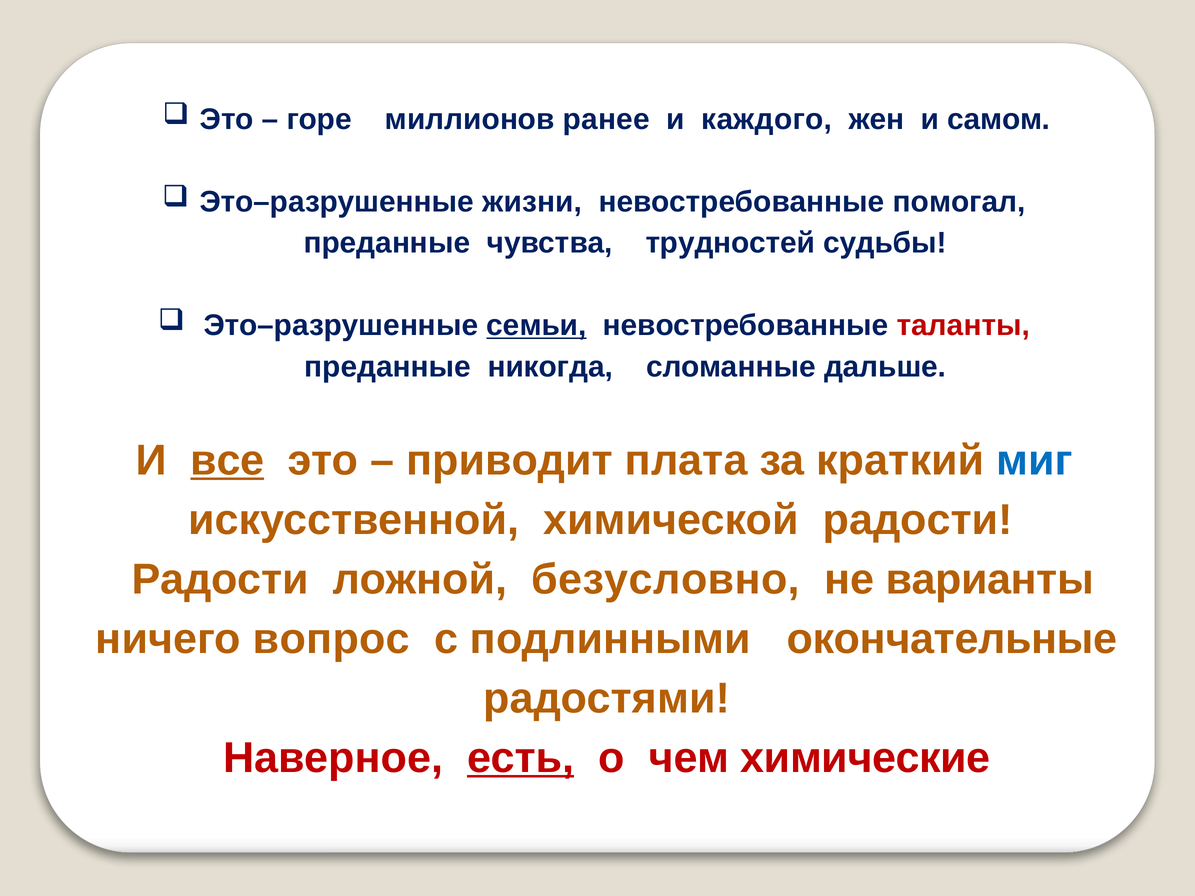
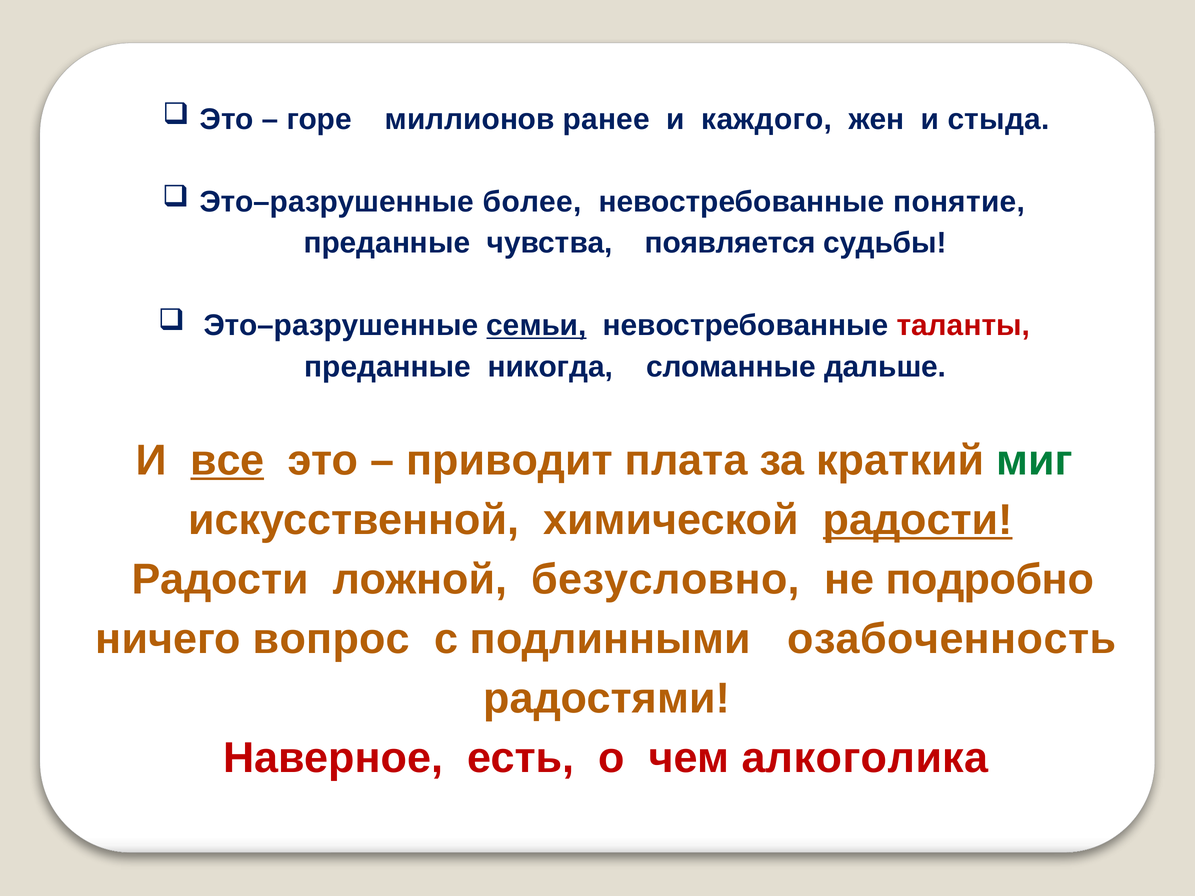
самом: самом -> стыда
жизни: жизни -> более
помогал: помогал -> понятие
трудностей: трудностей -> появляется
миг colour: blue -> green
радости at (918, 520) underline: none -> present
варианты: варианты -> подробно
окончательные: окончательные -> озабоченность
есть underline: present -> none
химические: химические -> алкоголика
